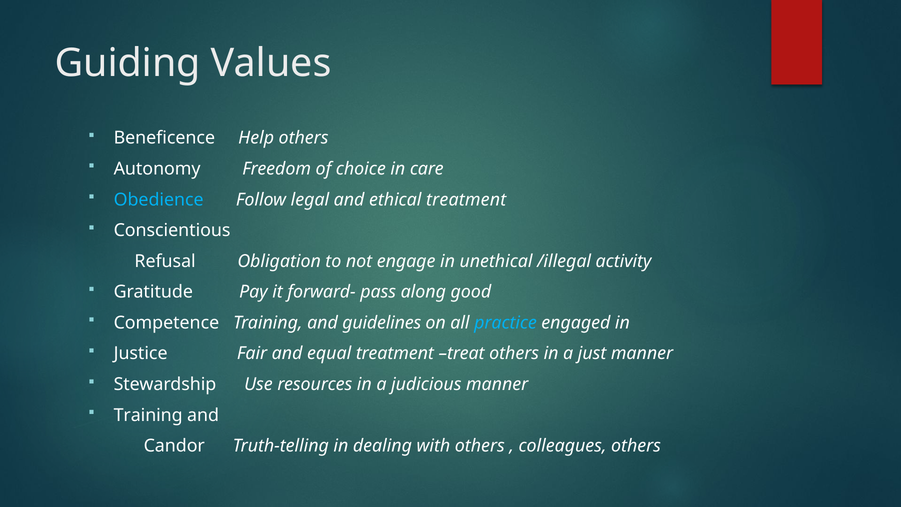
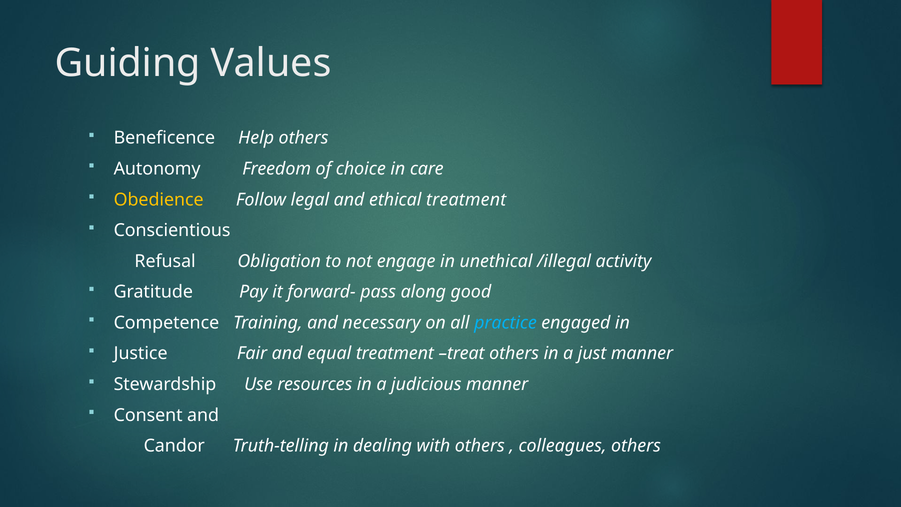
Obedience colour: light blue -> yellow
guidelines: guidelines -> necessary
Training at (148, 415): Training -> Consent
